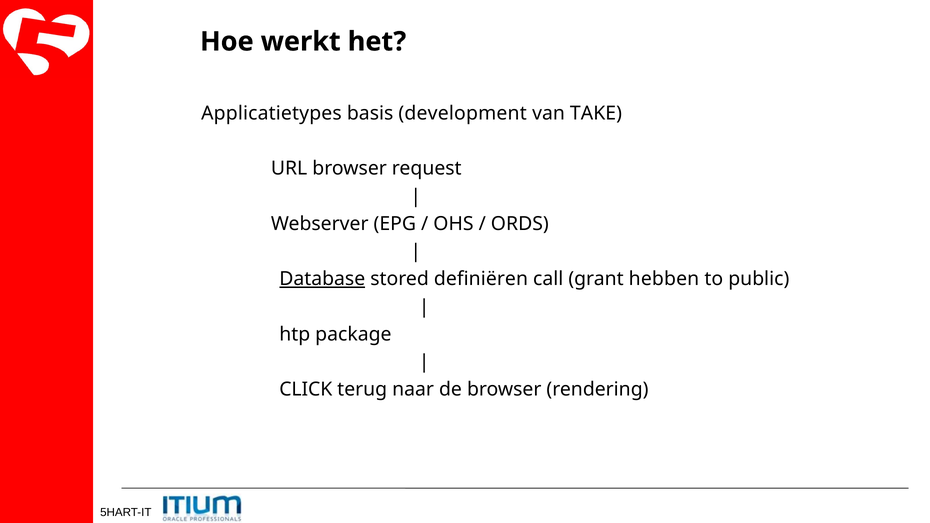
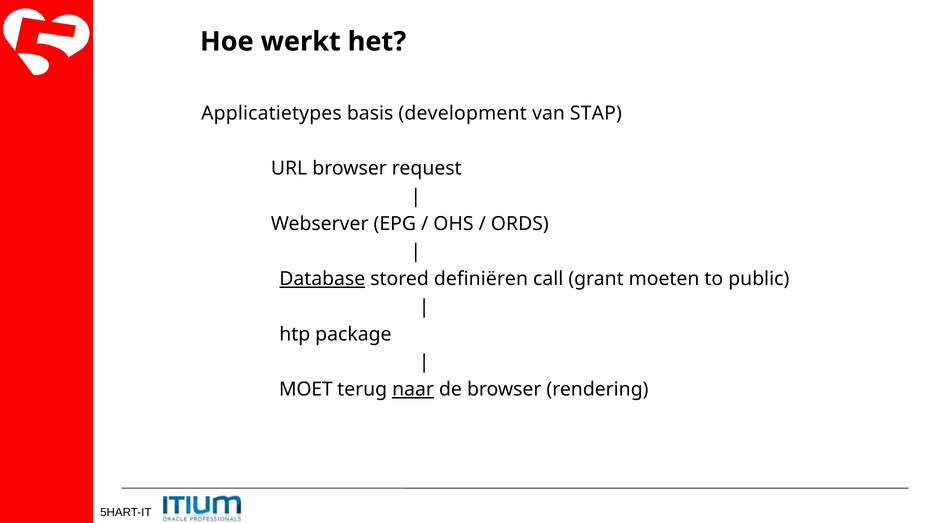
TAKE: TAKE -> STAP
hebben: hebben -> moeten
CLICK: CLICK -> MOET
naar underline: none -> present
